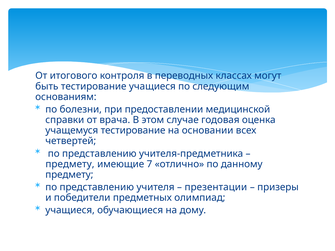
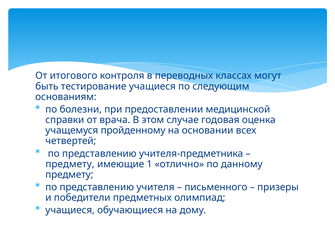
учащемуся тестирование: тестирование -> пройденному
7: 7 -> 1
презентации: презентации -> письменного
